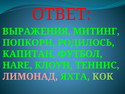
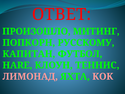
ВЫРАЖЕНИЯ: ВЫРАЖЕНИЯ -> ПРОИЗОШЛО
РОДИЛОСЬ: РОДИЛОСЬ -> РУССКОМУ
КОК colour: light green -> pink
